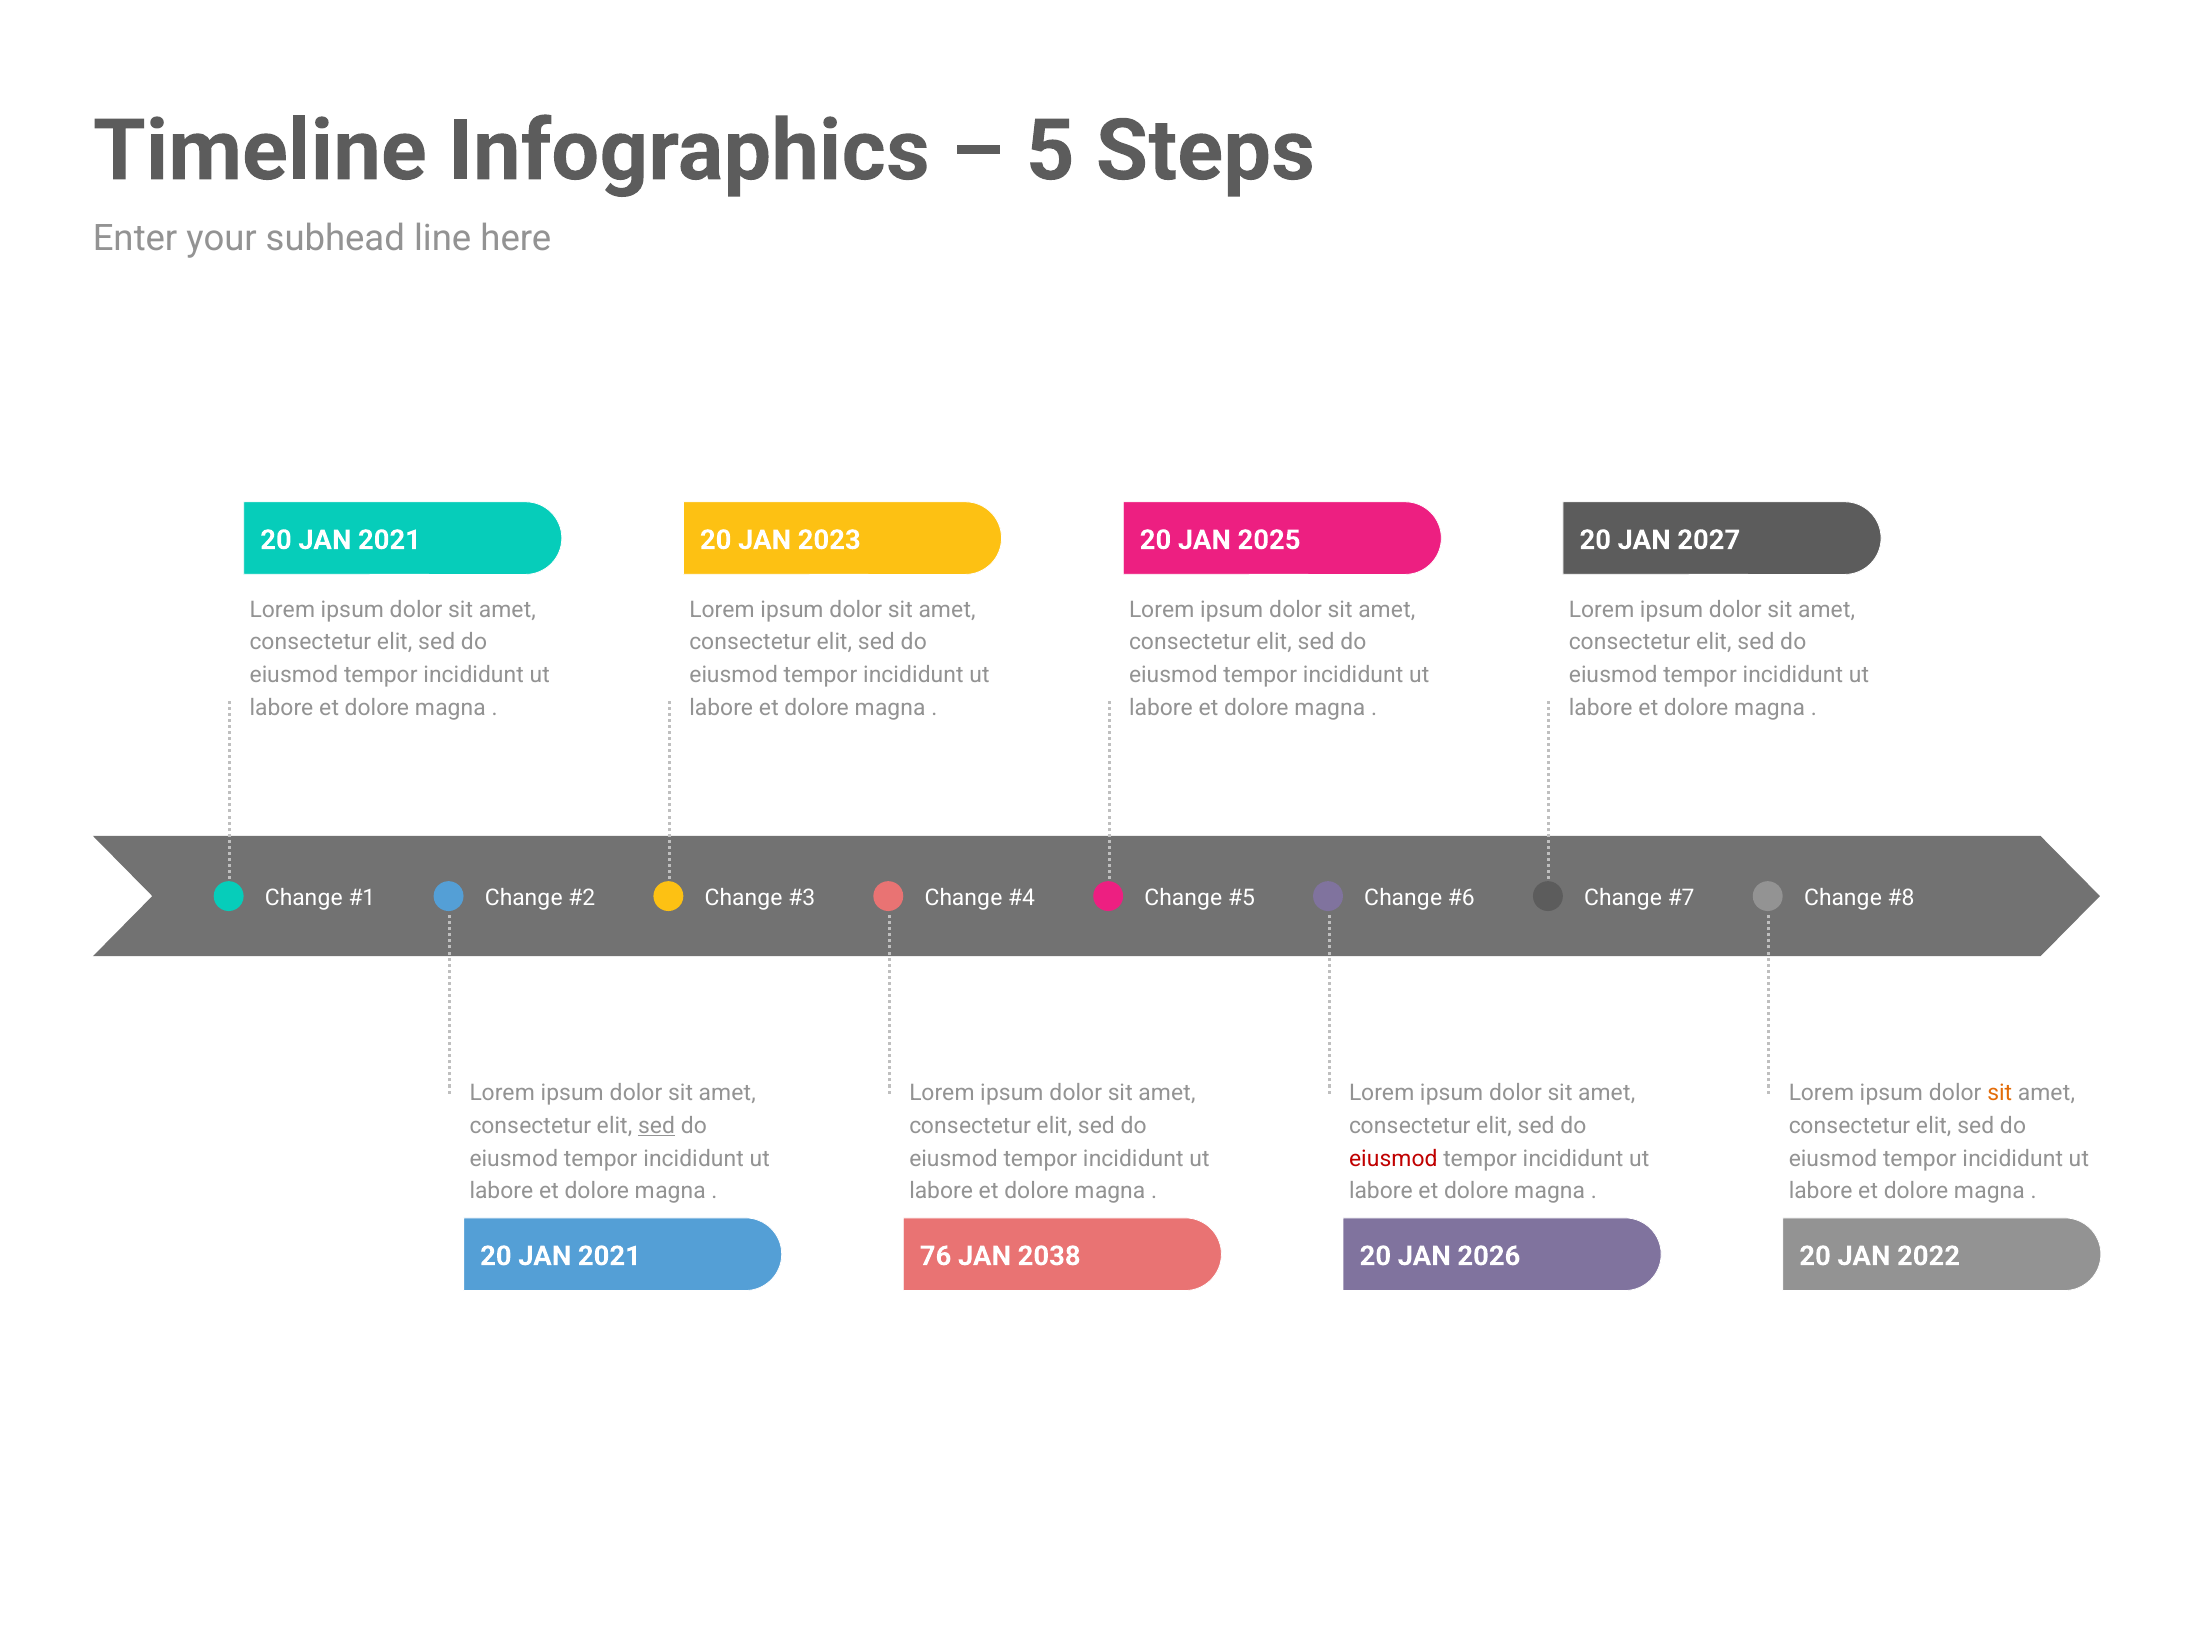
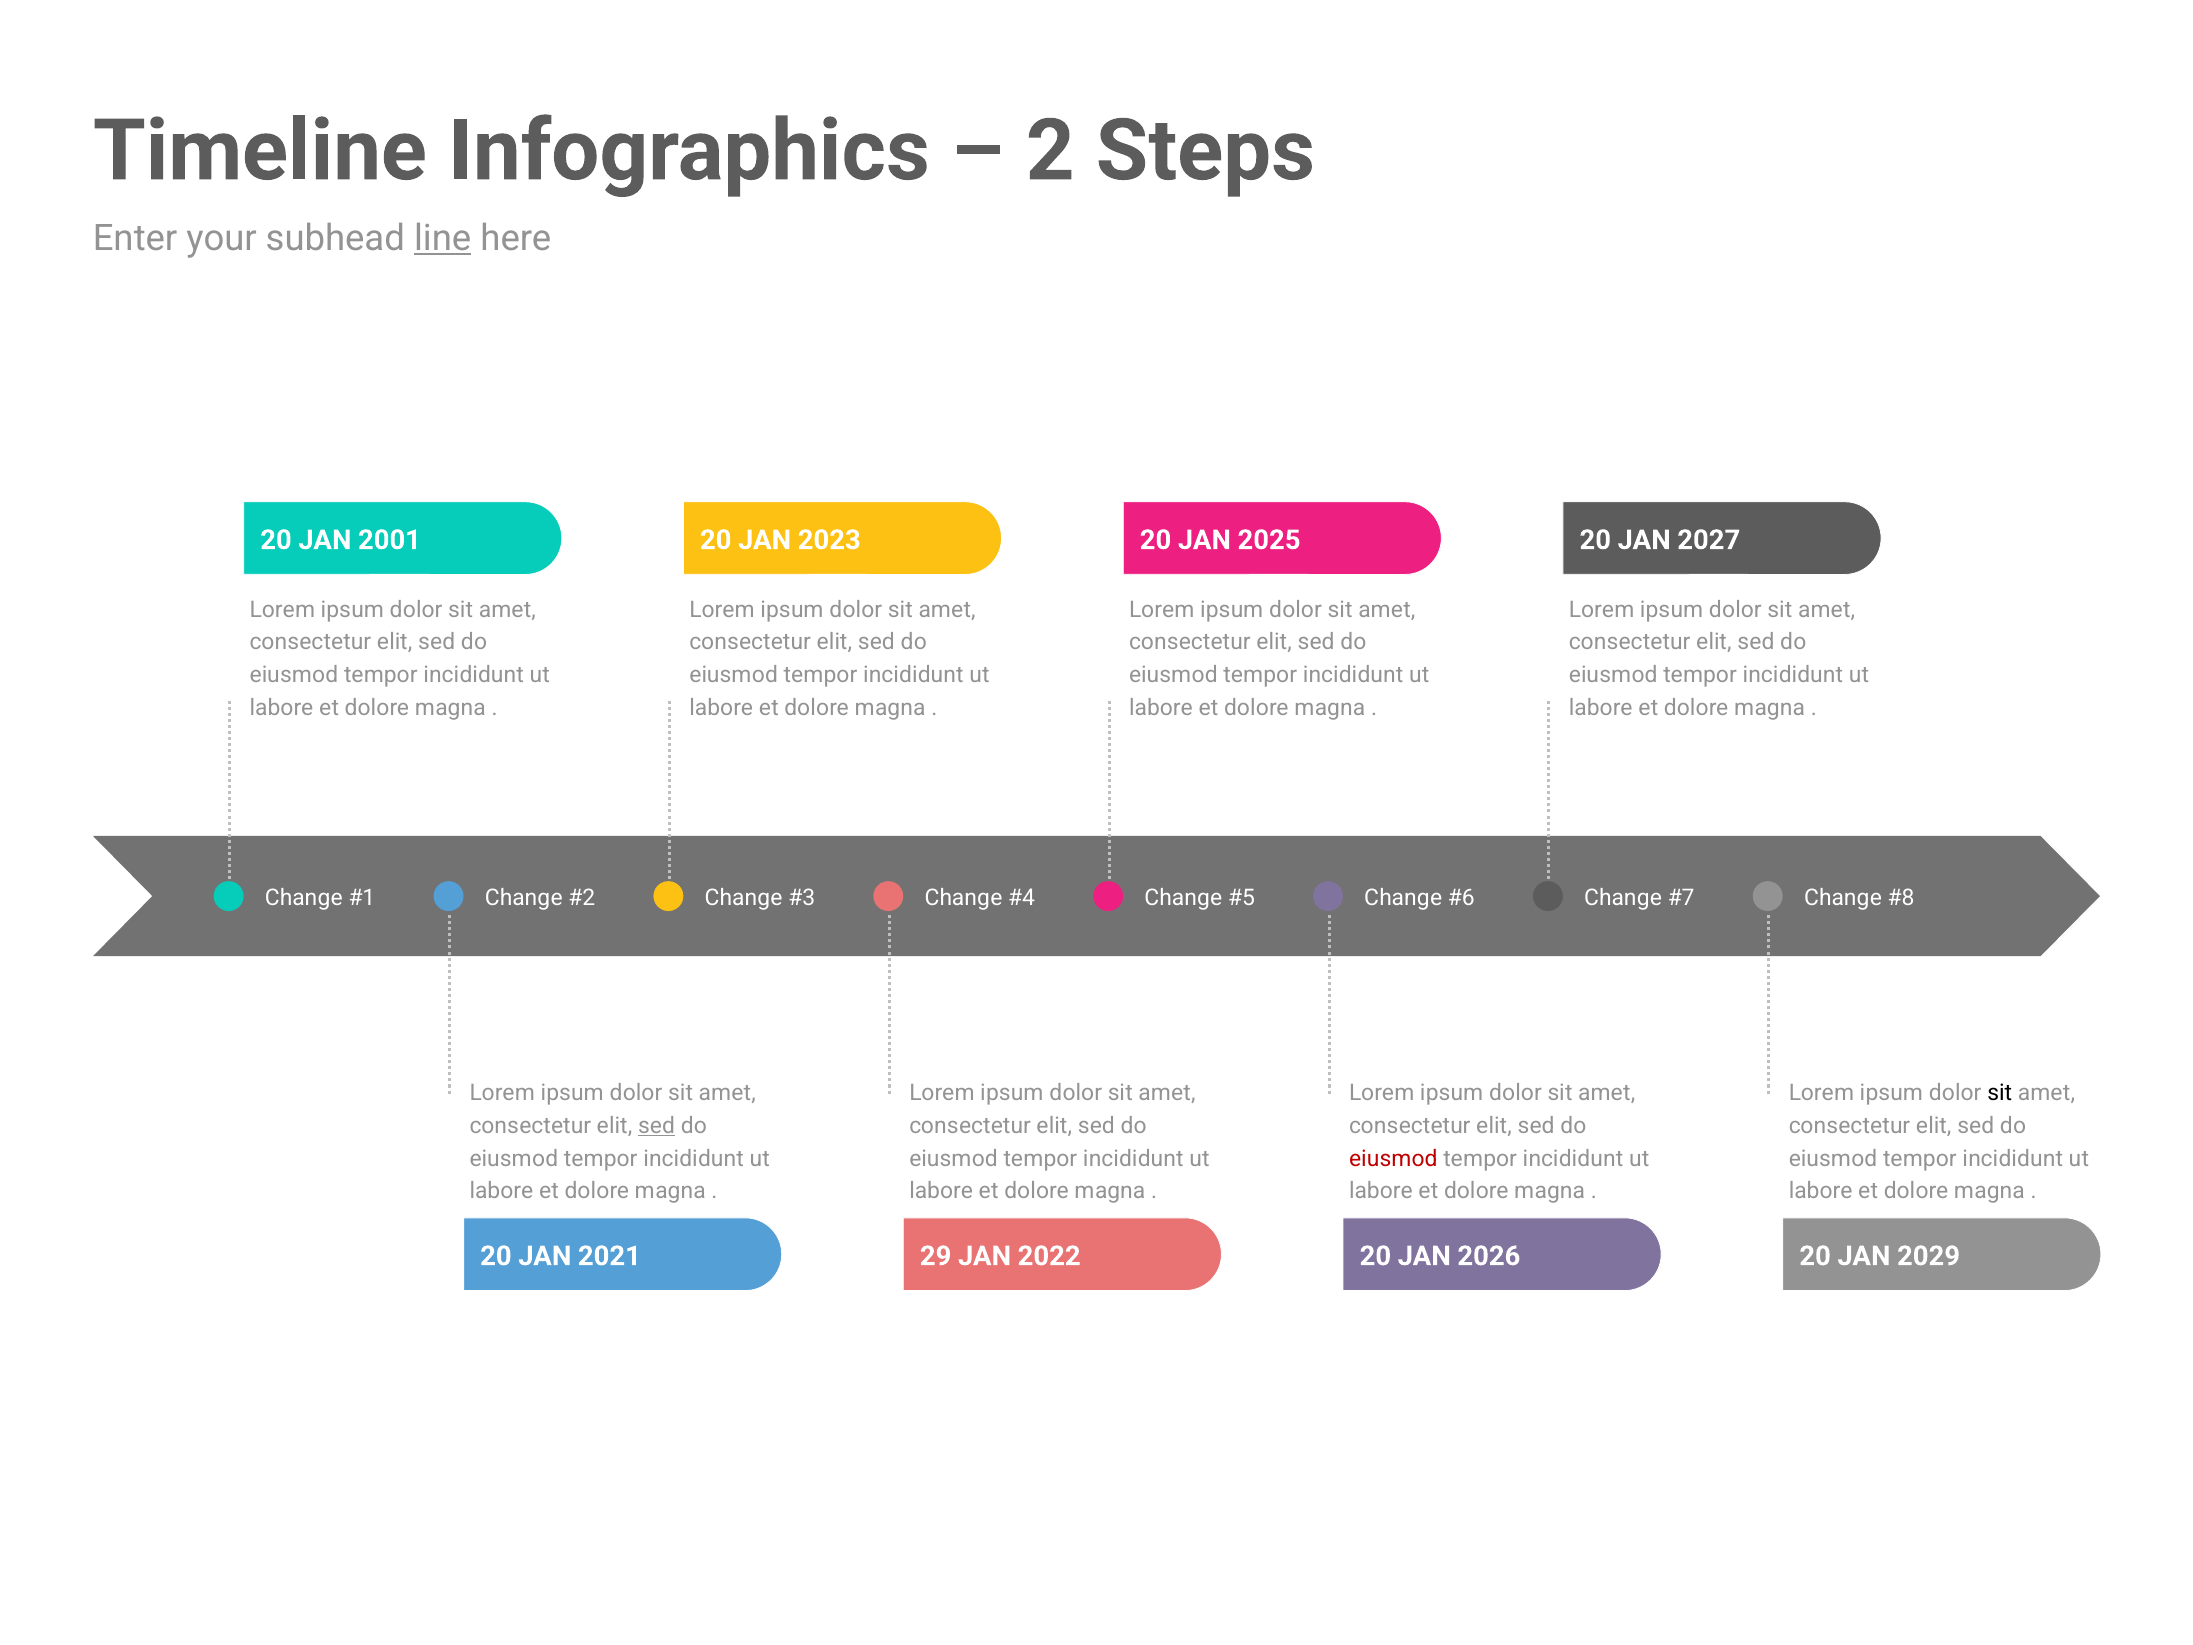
5: 5 -> 2
line underline: none -> present
2021 at (389, 540): 2021 -> 2001
sit at (2000, 1092) colour: orange -> black
76: 76 -> 29
2038: 2038 -> 2022
2022: 2022 -> 2029
